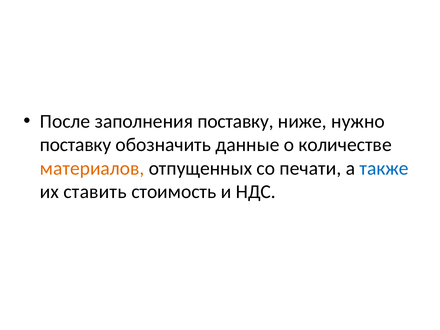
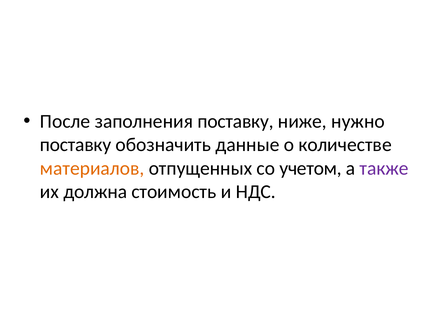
печати: печати -> учетом
также colour: blue -> purple
ставить: ставить -> должна
